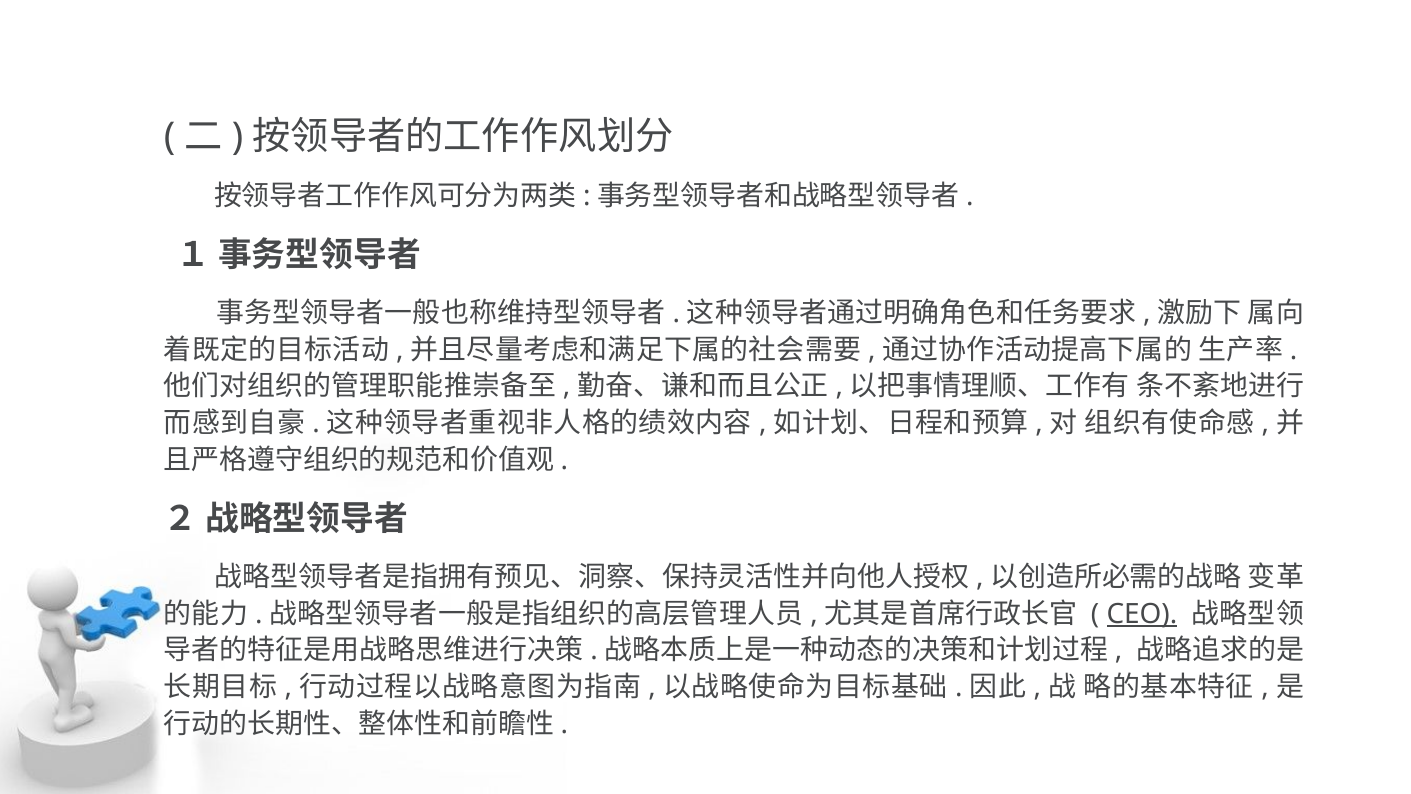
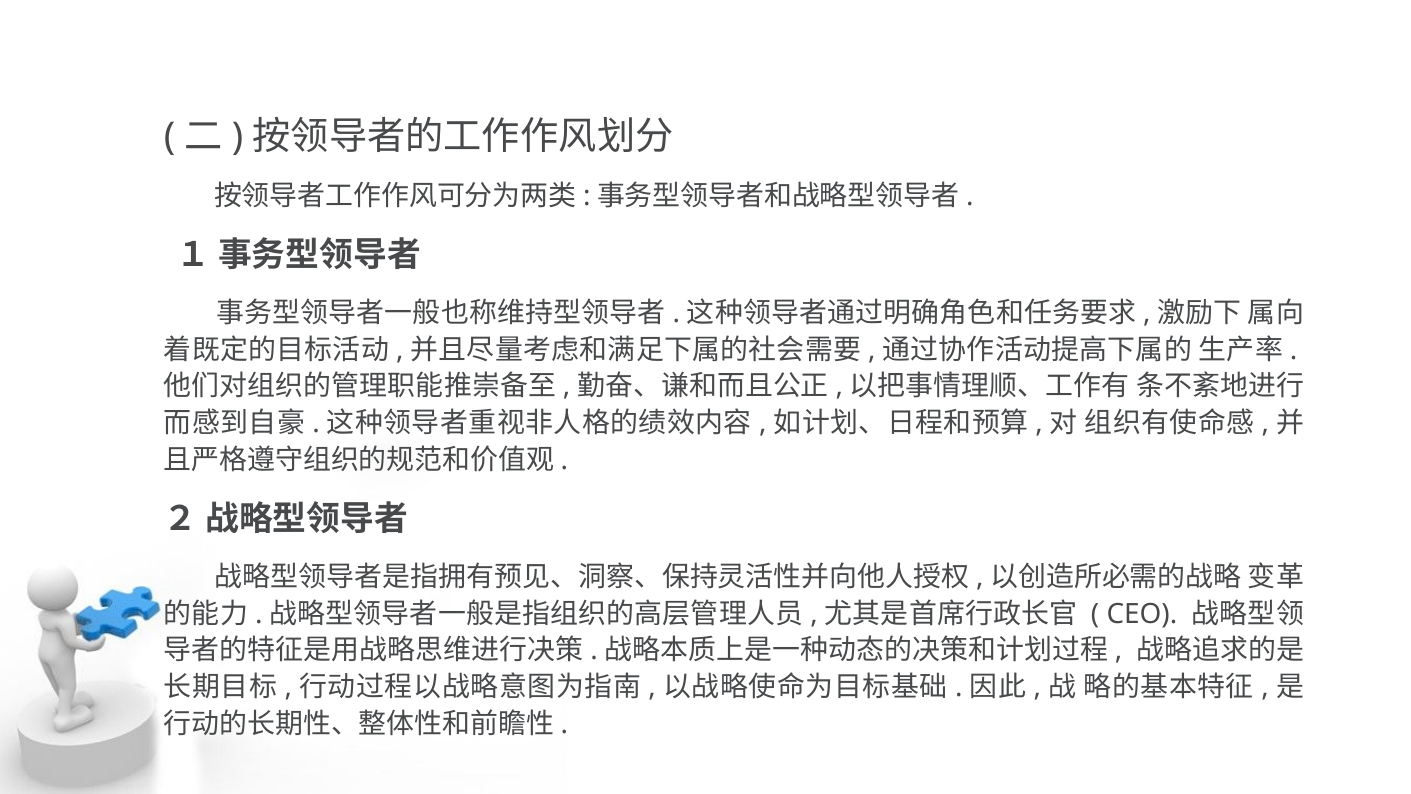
CEO underline: present -> none
